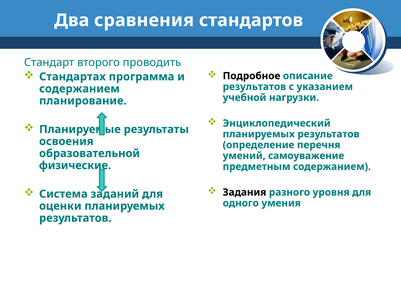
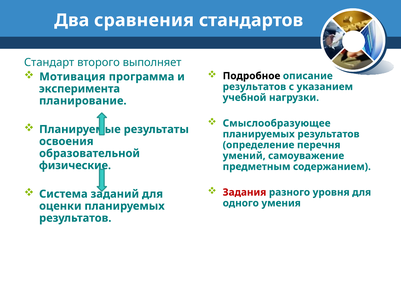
проводить: проводить -> выполняет
Стандартах: Стандартах -> Мотивация
содержанием at (79, 89): содержанием -> эксперимента
Энциклопедический: Энциклопедический -> Смыслообразующее
Задания colour: black -> red
